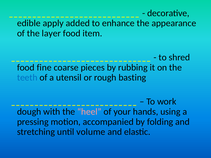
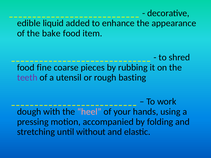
apply: apply -> liquid
layer: layer -> bake
teeth colour: blue -> purple
volume: volume -> without
